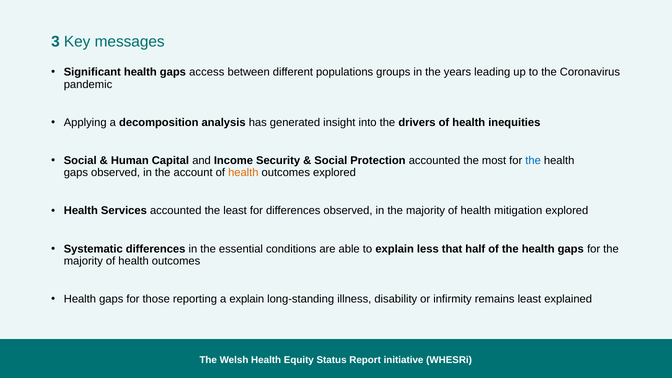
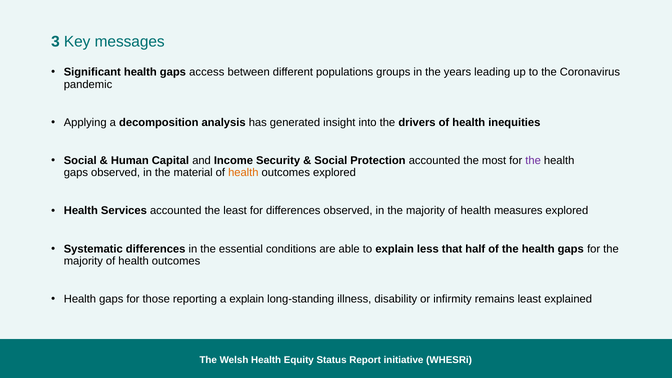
the at (533, 161) colour: blue -> purple
account: account -> material
mitigation: mitigation -> measures
